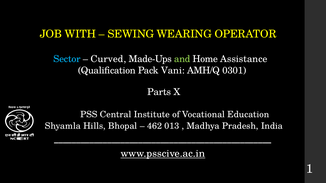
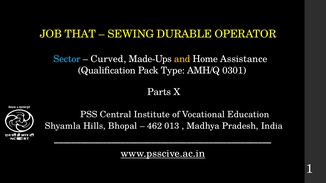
WITH: WITH -> THAT
WEARING: WEARING -> DURABLE
and colour: light green -> yellow
Vani: Vani -> Type
